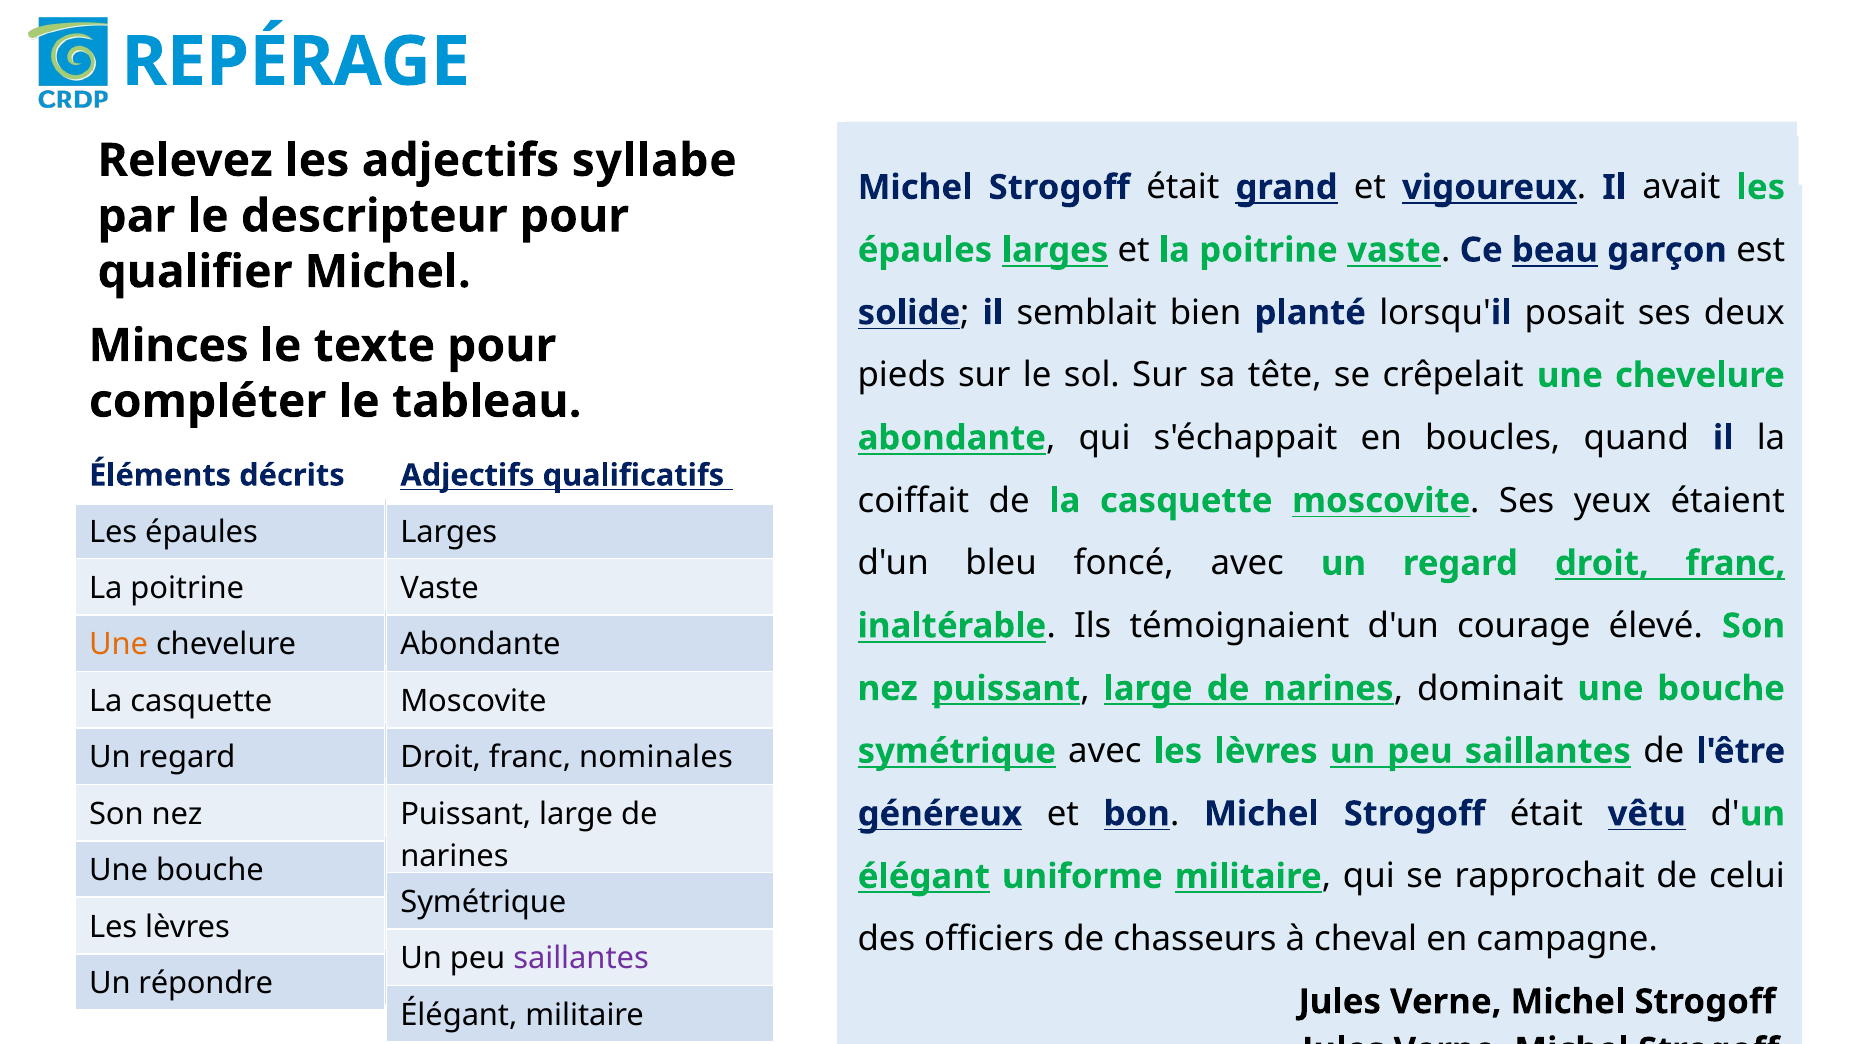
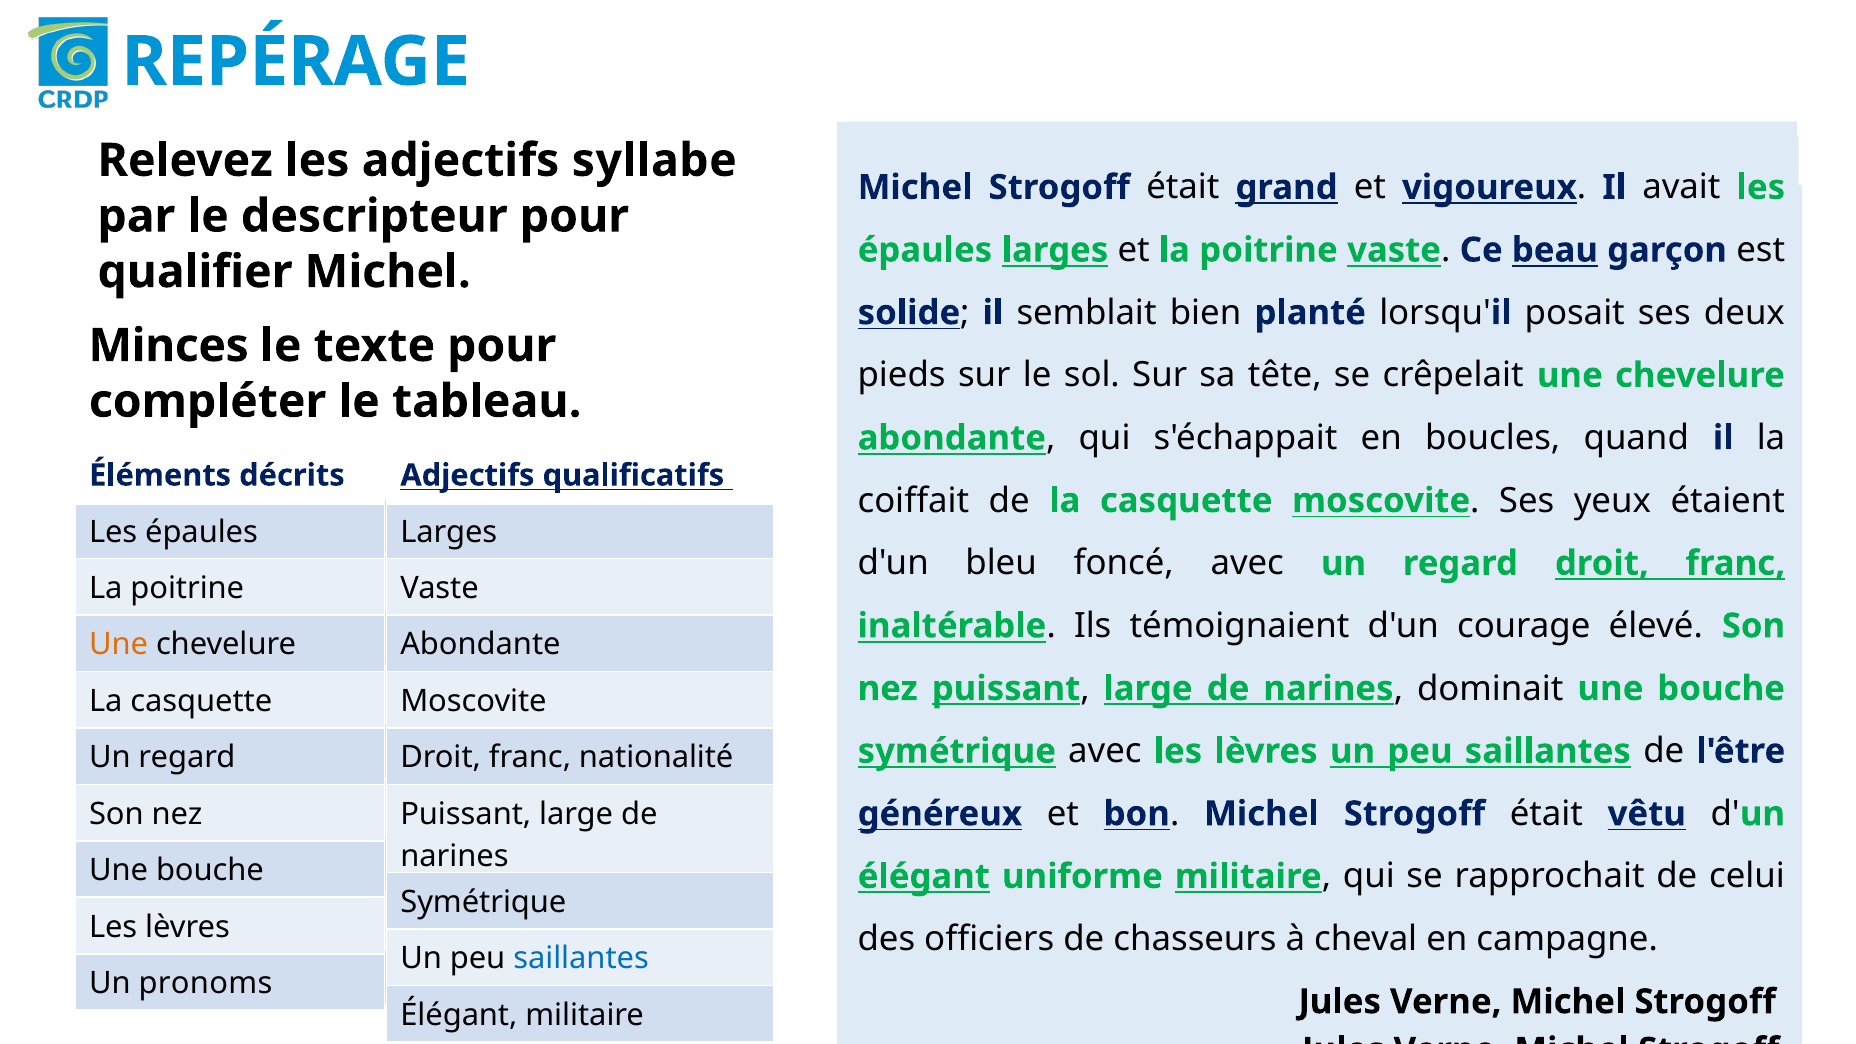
nominales: nominales -> nationalité
saillantes at (581, 959) colour: purple -> blue
répondre: répondre -> pronoms
